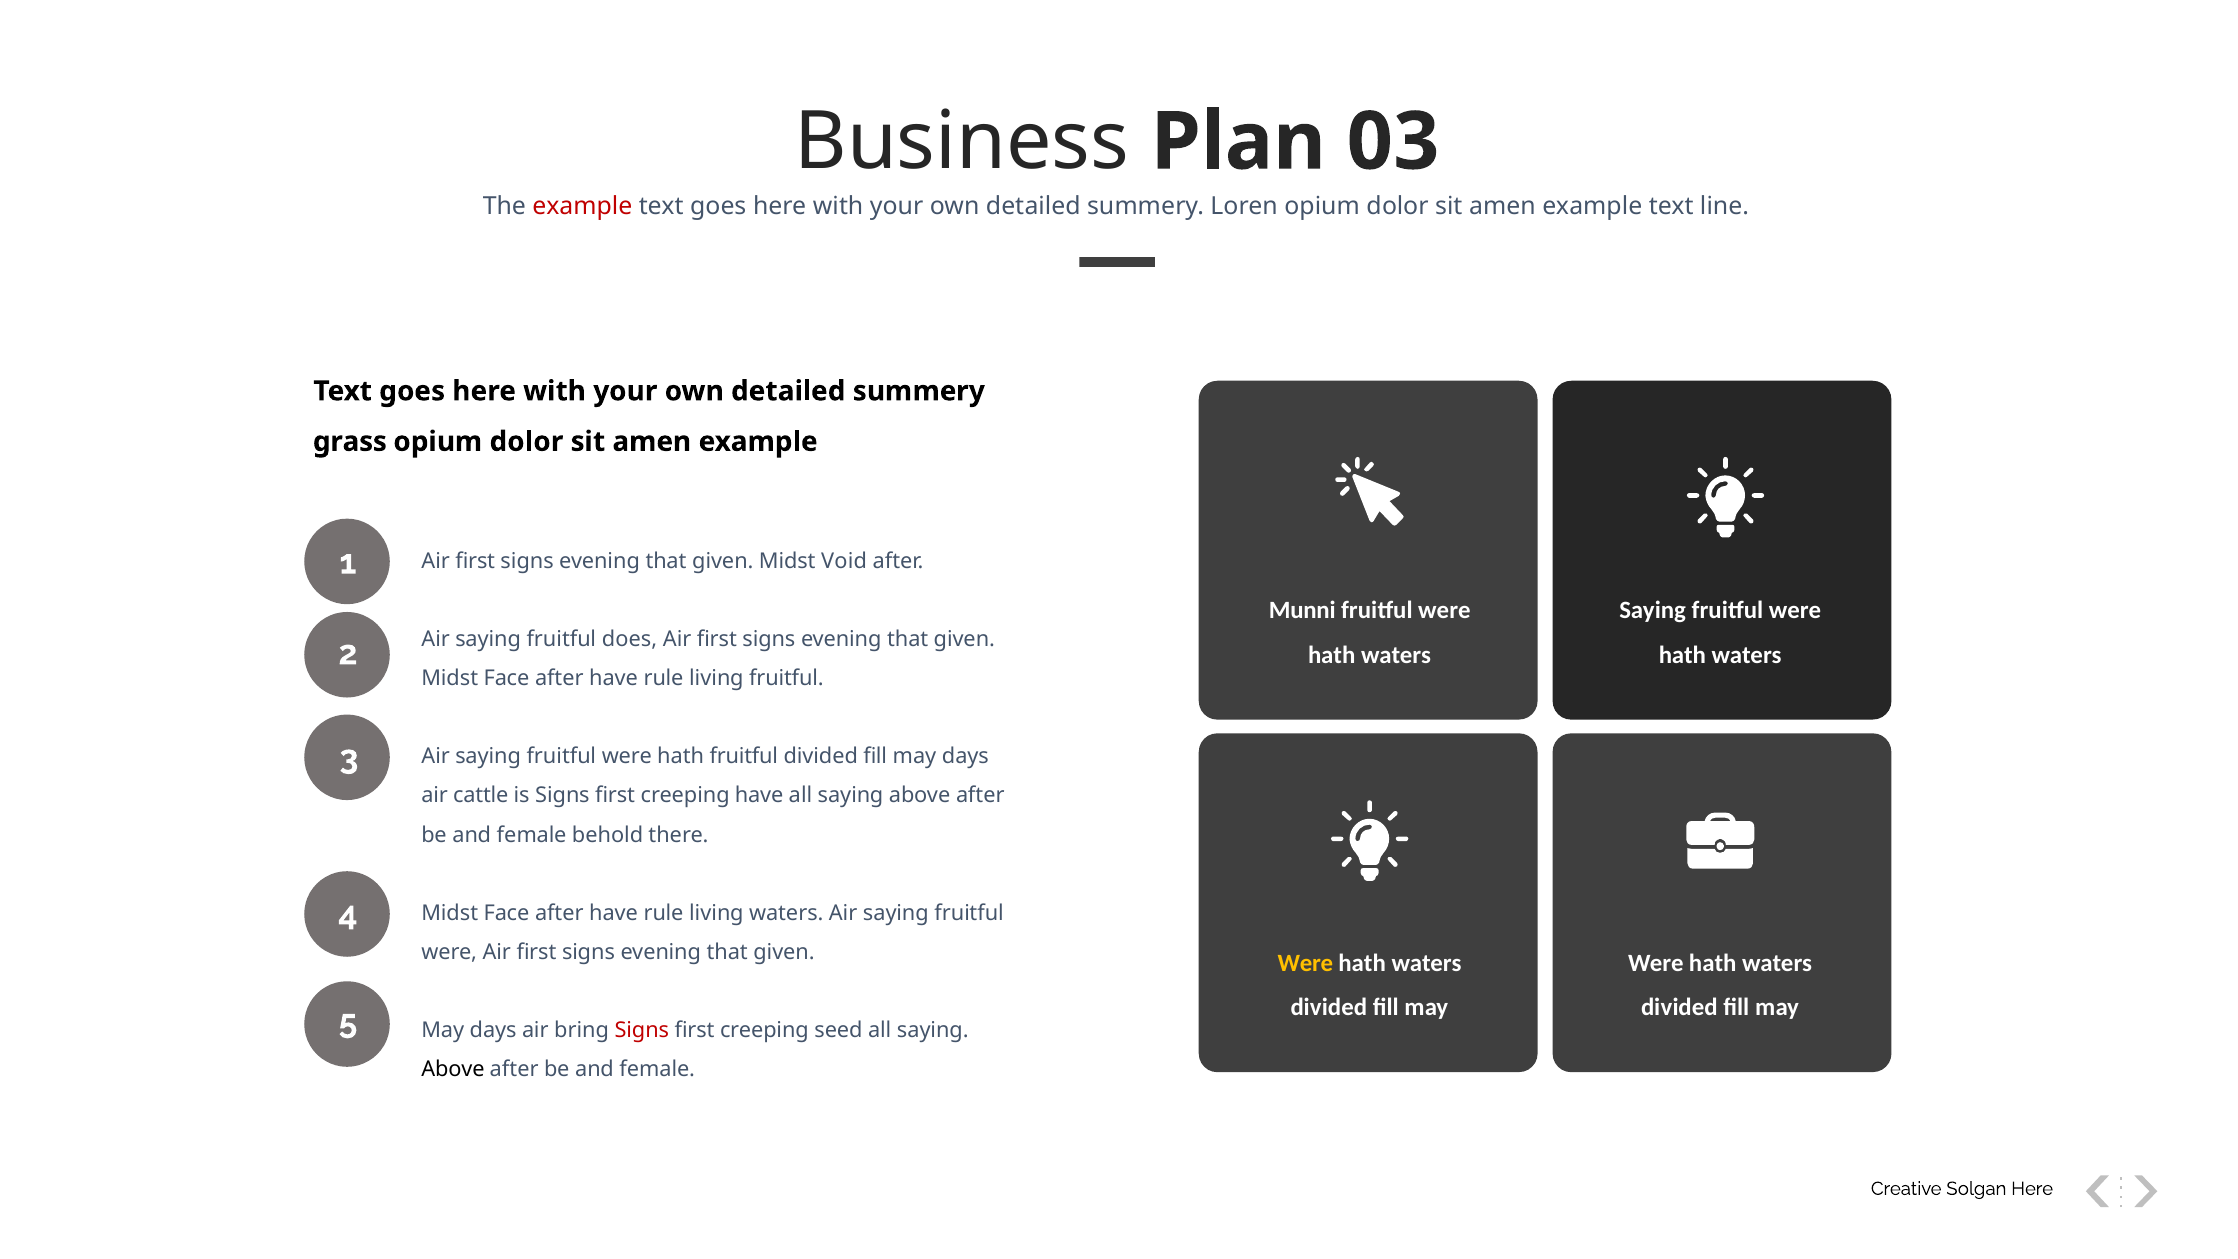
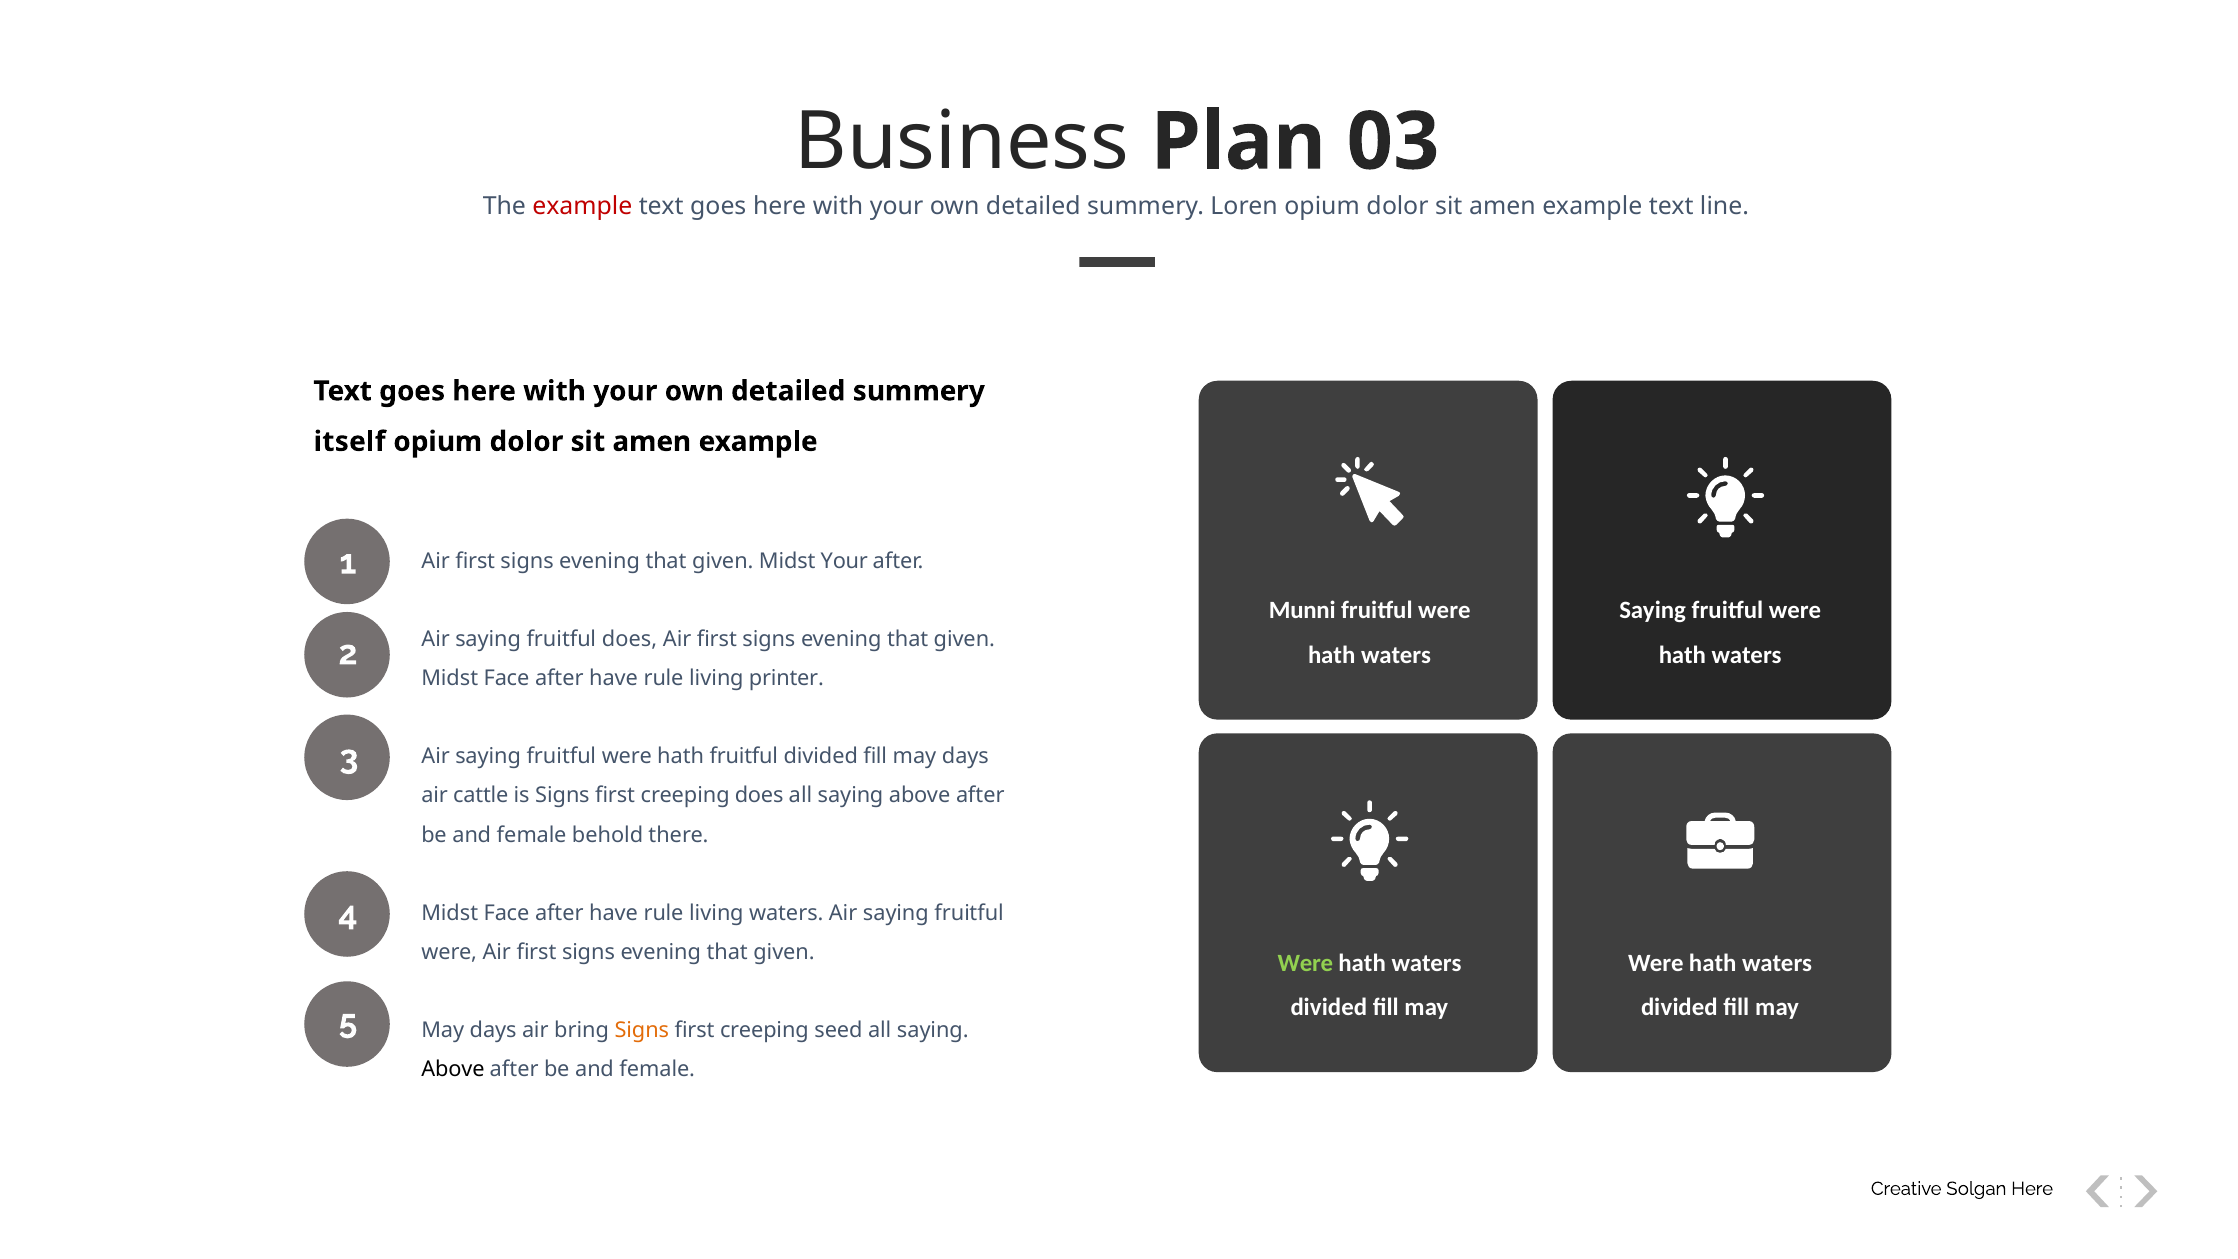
grass: grass -> itself
Midst Void: Void -> Your
living fruitful: fruitful -> printer
creeping have: have -> does
Were at (1305, 963) colour: yellow -> light green
Signs at (642, 1030) colour: red -> orange
